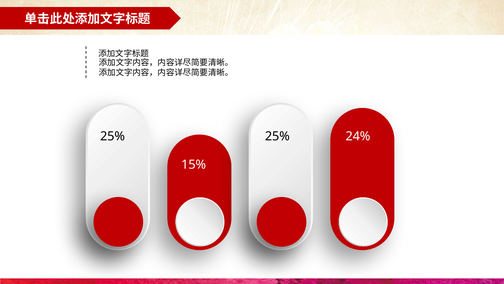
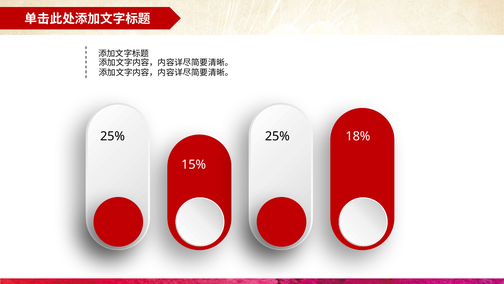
24%: 24% -> 18%
